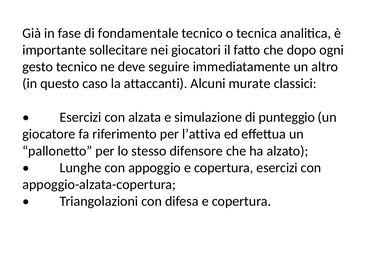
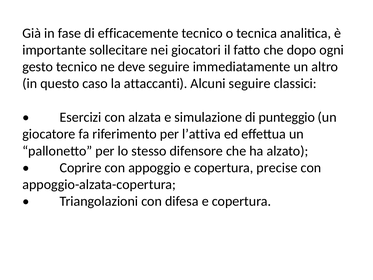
fondamentale: fondamentale -> efficacemente
Alcuni murate: murate -> seguire
Lunghe: Lunghe -> Coprire
copertura esercizi: esercizi -> precise
